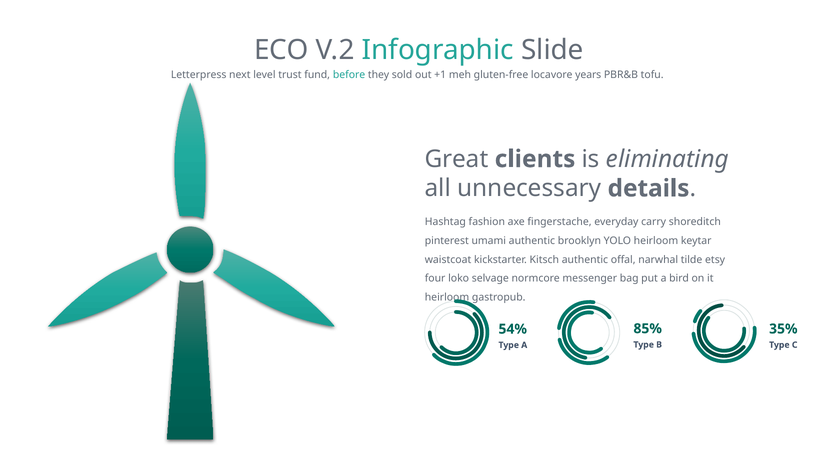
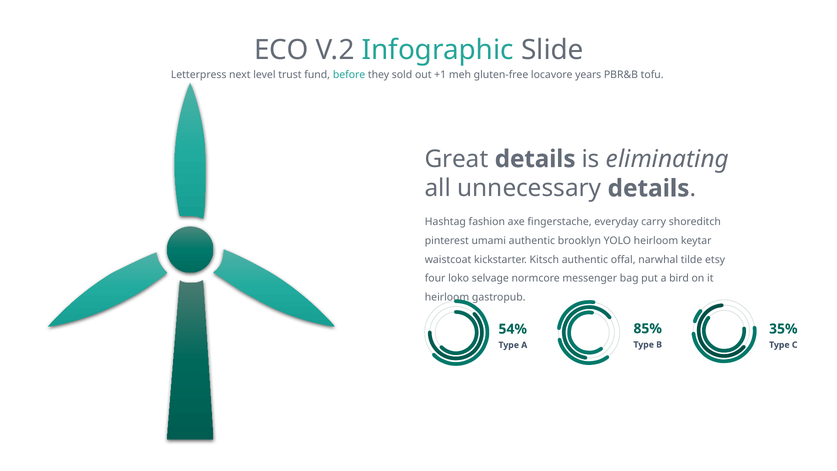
Great clients: clients -> details
